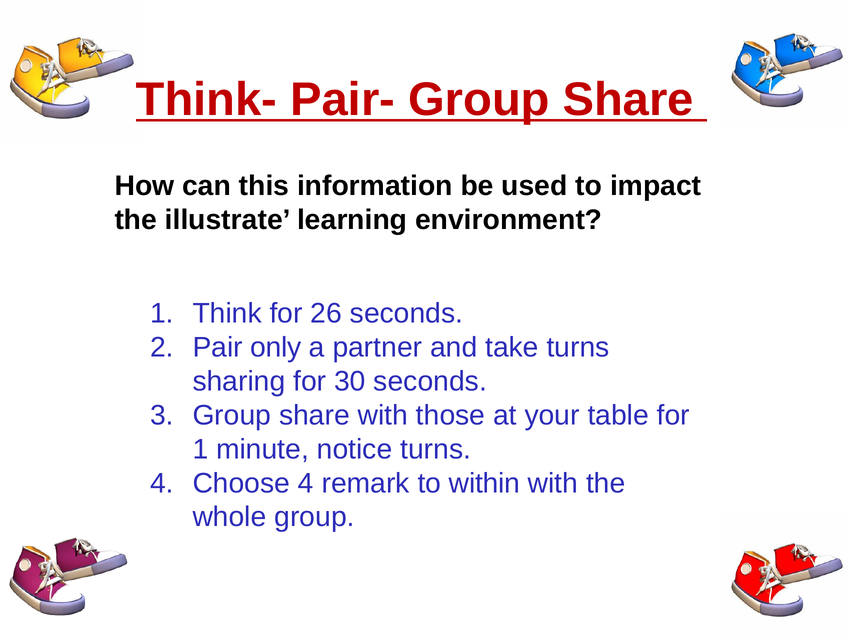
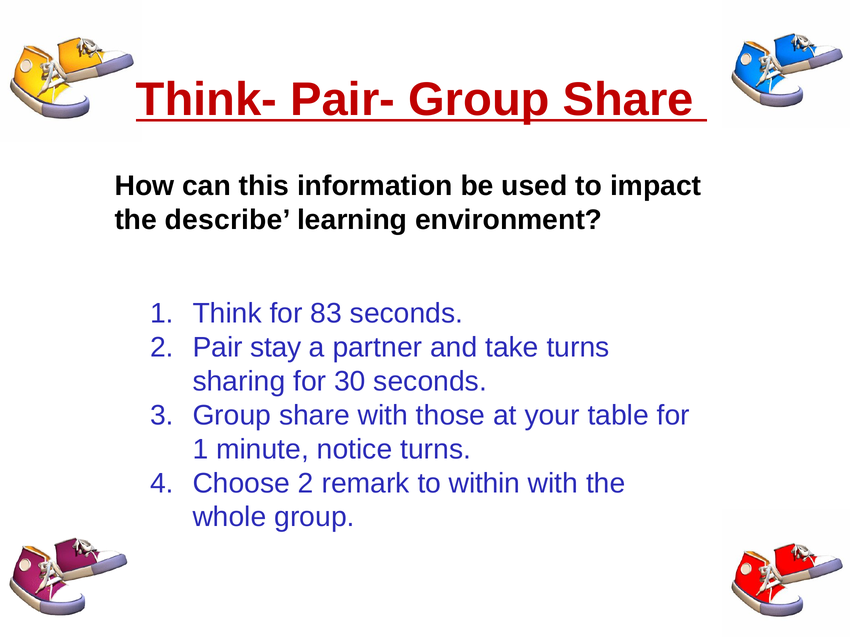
illustrate: illustrate -> describe
26: 26 -> 83
only: only -> stay
Choose 4: 4 -> 2
